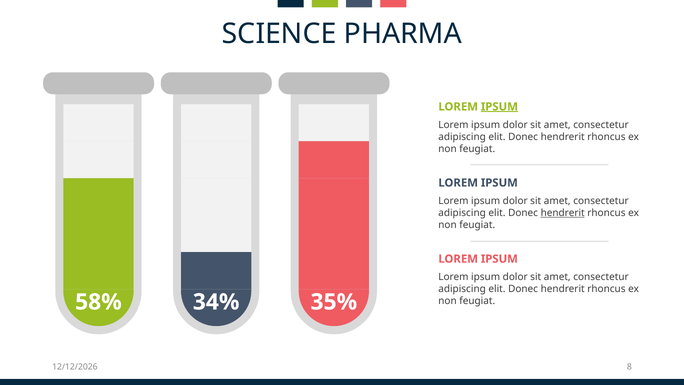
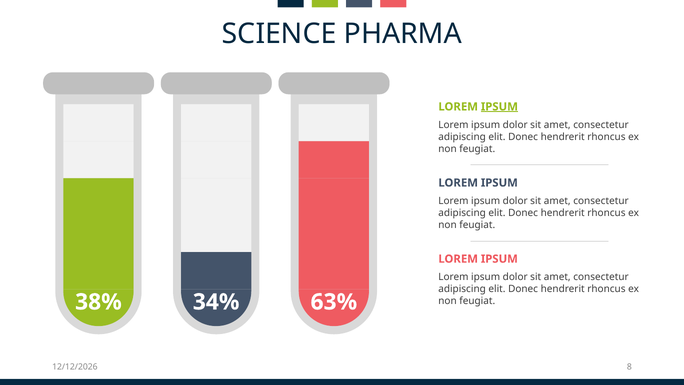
hendrerit at (563, 213) underline: present -> none
58%: 58% -> 38%
35%: 35% -> 63%
